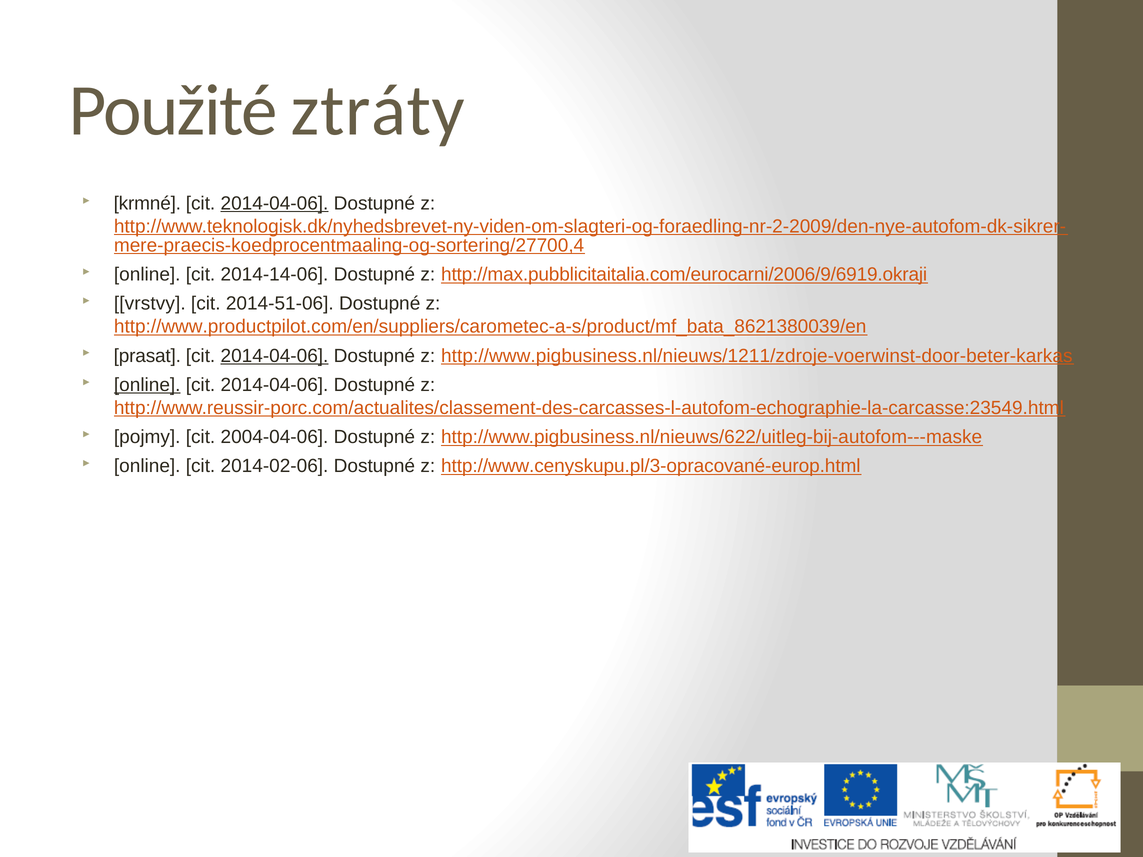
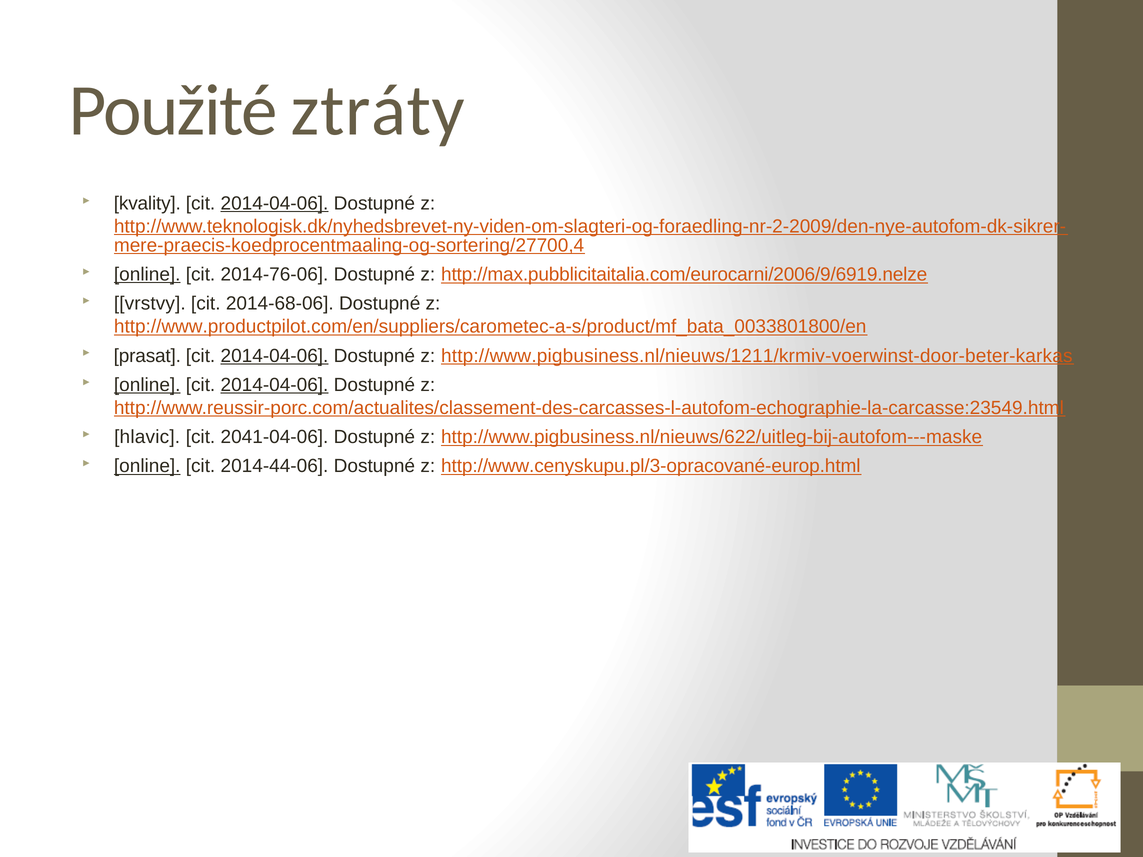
krmné: krmné -> kvality
online at (147, 275) underline: none -> present
2014-14-06: 2014-14-06 -> 2014-76-06
http://max.pubblicitaitalia.com/eurocarni/2006/9/6919.okraji: http://max.pubblicitaitalia.com/eurocarni/2006/9/6919.okraji -> http://max.pubblicitaitalia.com/eurocarni/2006/9/6919.nelze
2014-51-06: 2014-51-06 -> 2014-68-06
http://www.productpilot.com/en/suppliers/carometec-a-s/product/mf_bata_8621380039/en: http://www.productpilot.com/en/suppliers/carometec-a-s/product/mf_bata_8621380039/en -> http://www.productpilot.com/en/suppliers/carometec-a-s/product/mf_bata_0033801800/en
http://www.pigbusiness.nl/nieuws/1211/zdroje-voerwinst-door-beter-karkas: http://www.pigbusiness.nl/nieuws/1211/zdroje-voerwinst-door-beter-karkas -> http://www.pigbusiness.nl/nieuws/1211/krmiv-voerwinst-door-beter-karkas
2014-04-06 at (274, 385) underline: none -> present
pojmy: pojmy -> hlavic
2004-04-06: 2004-04-06 -> 2041-04-06
online at (147, 466) underline: none -> present
2014-02-06: 2014-02-06 -> 2014-44-06
